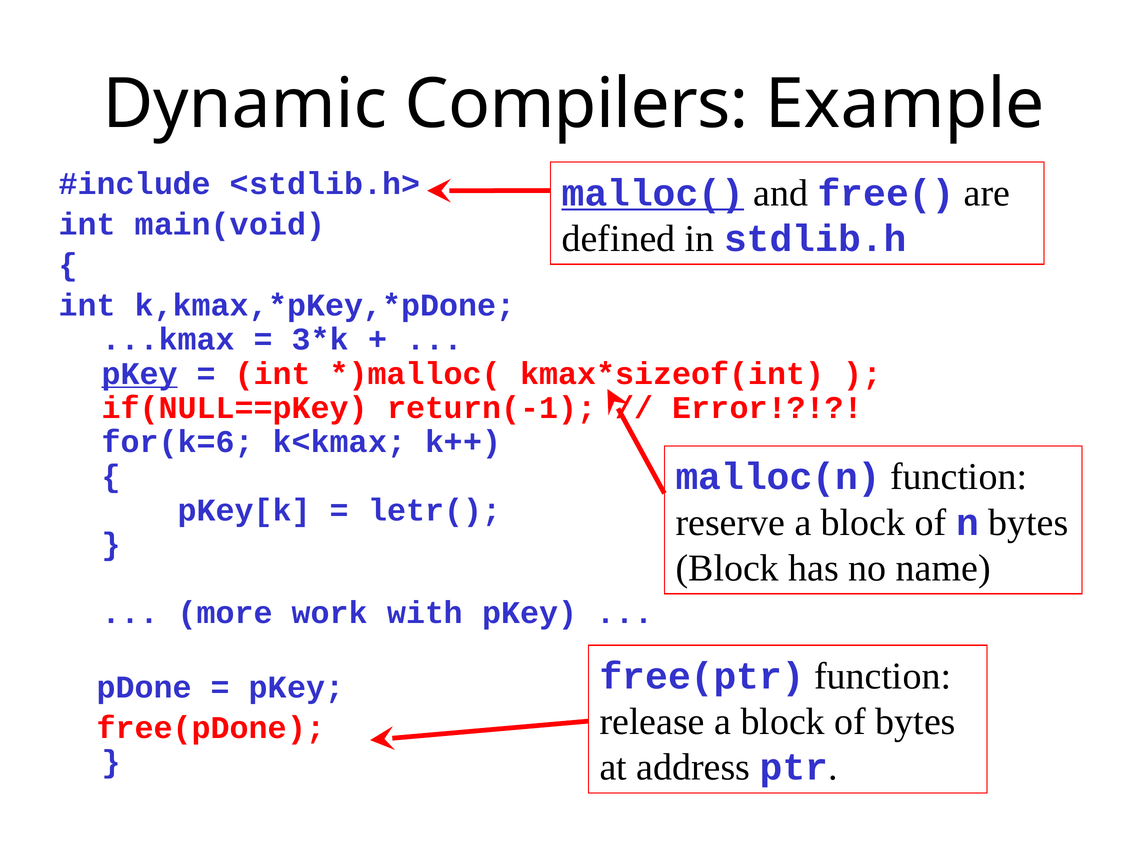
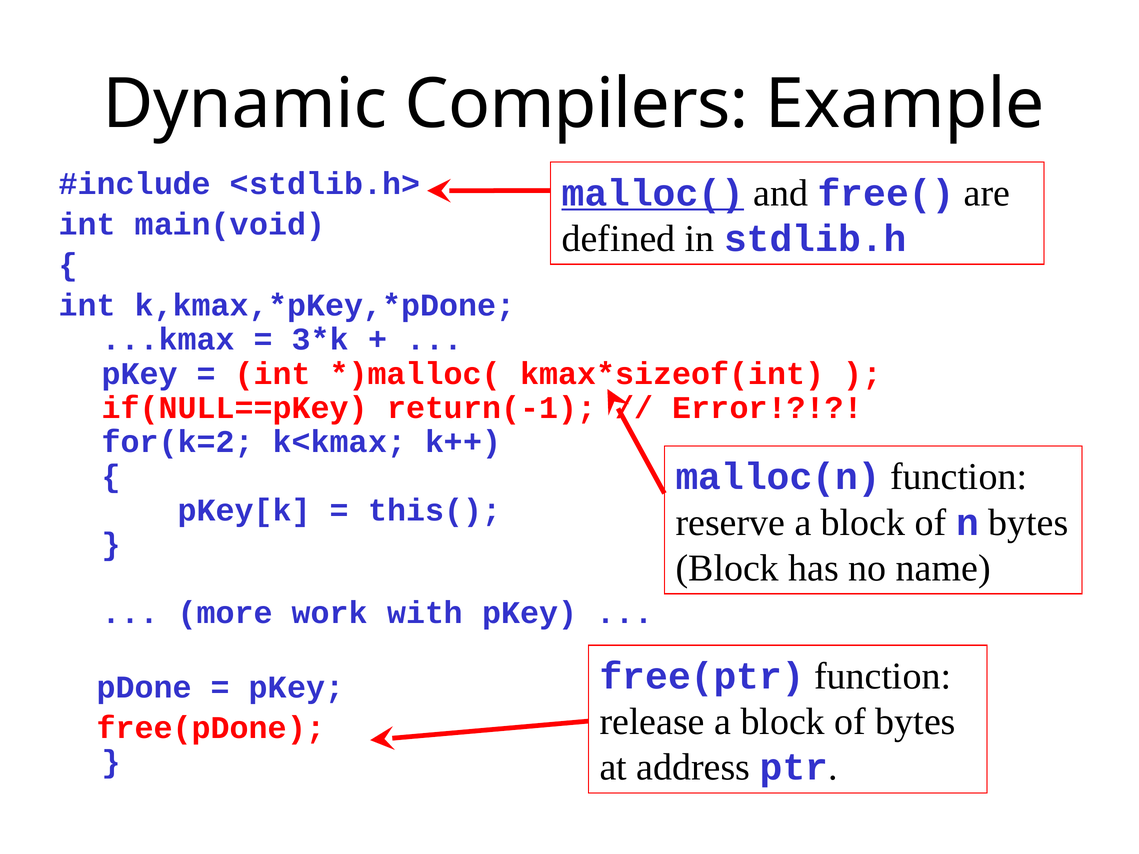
pKey at (140, 374) underline: present -> none
for(k=6: for(k=6 -> for(k=2
letr(: letr( -> this(
